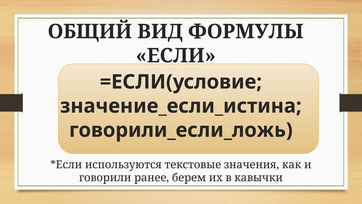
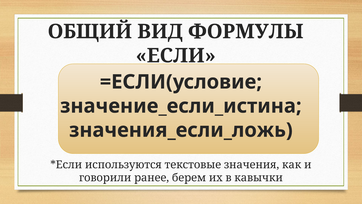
говорили_если_ложь: говорили_если_ложь -> значения_если_ложь
